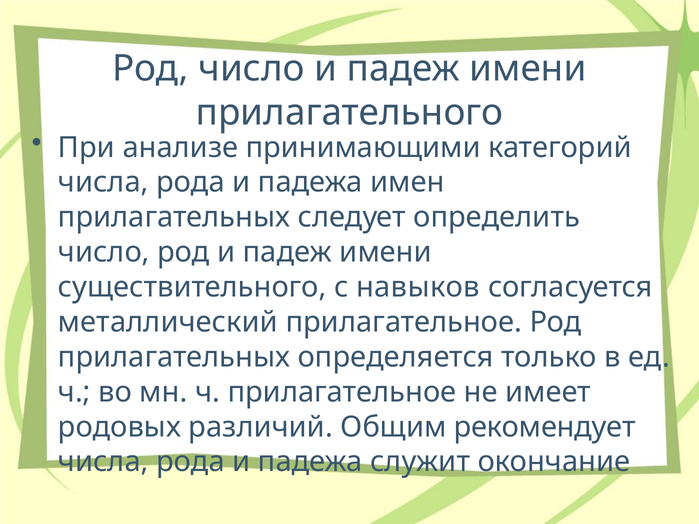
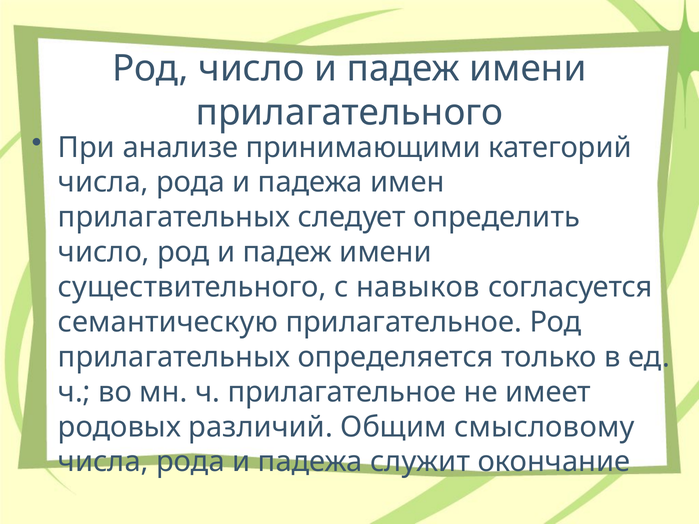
металлический: металлический -> семантическую
рекомендует: рекомендует -> смысловому
